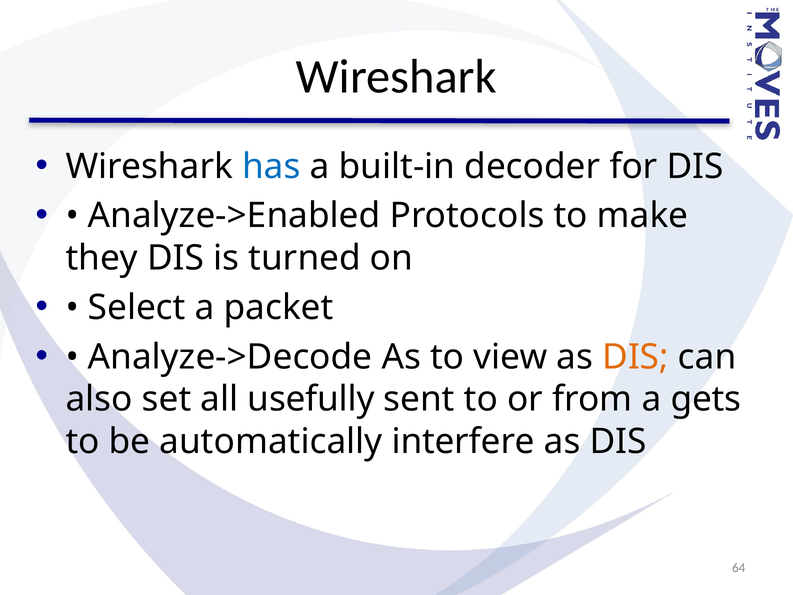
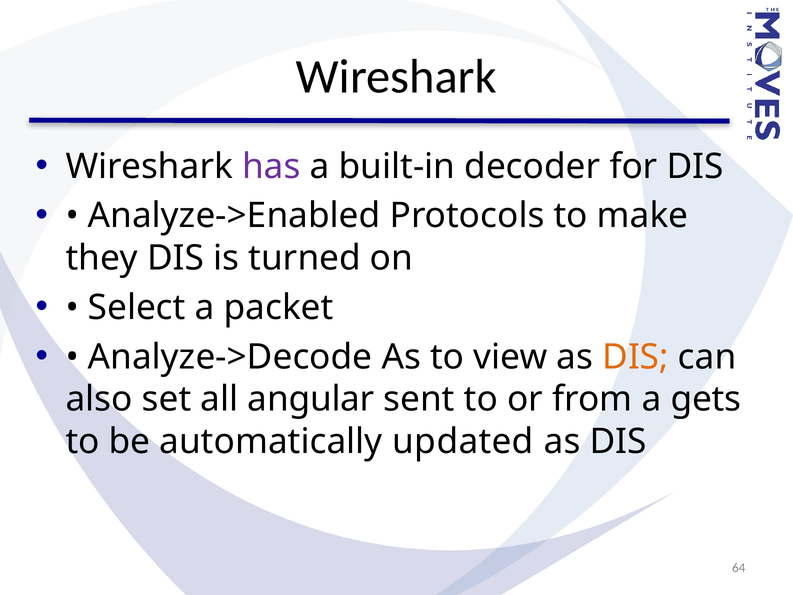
has colour: blue -> purple
usefully: usefully -> angular
interfere: interfere -> updated
